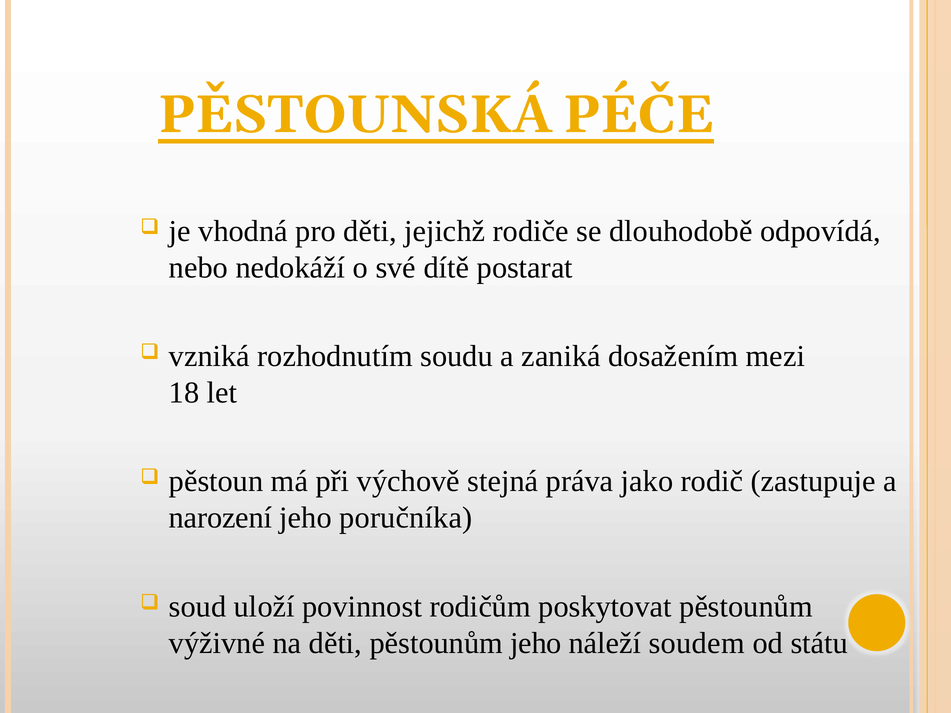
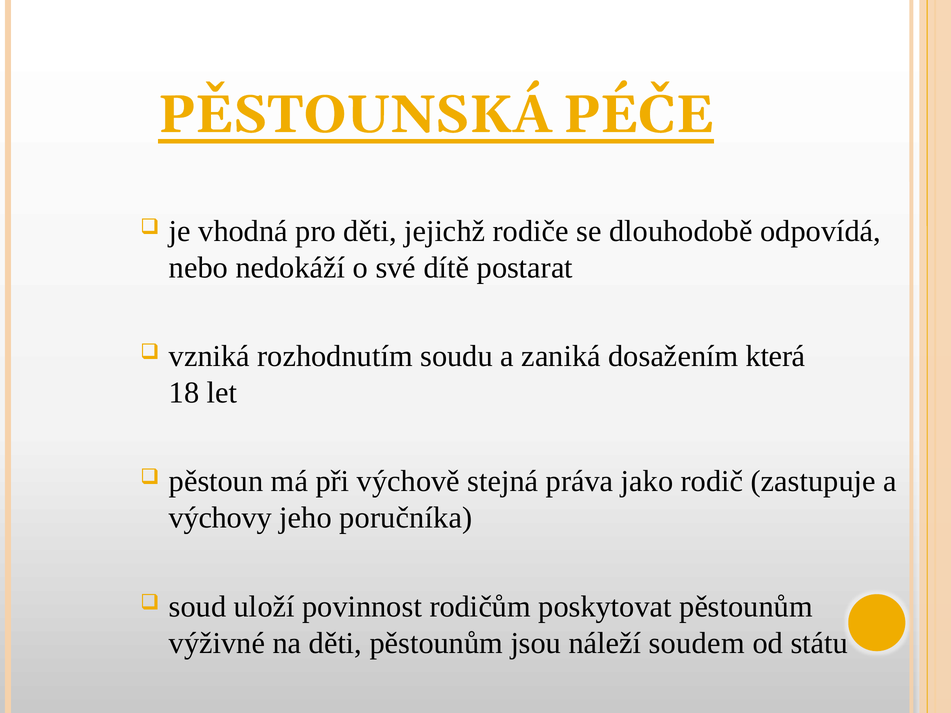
mezi: mezi -> která
narození: narození -> výchovy
pěstounům jeho: jeho -> jsou
